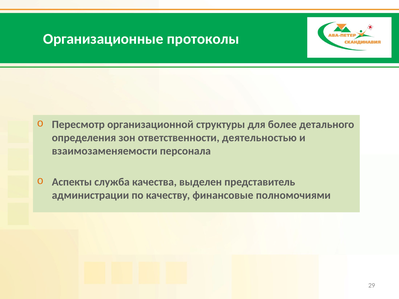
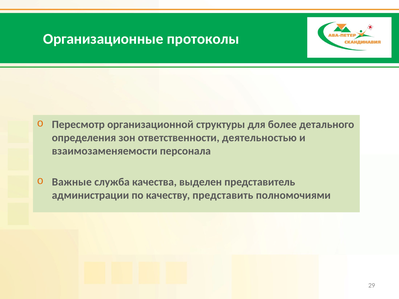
Аспекты: Аспекты -> Важные
финансовые: финансовые -> представить
